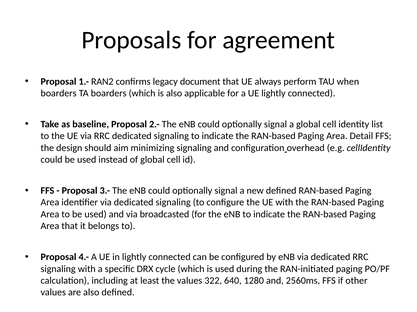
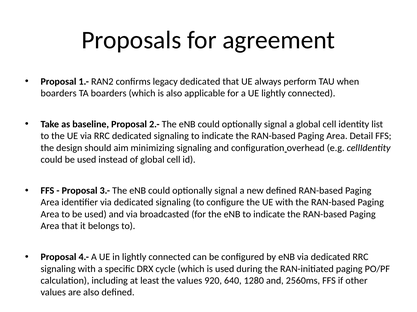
legacy document: document -> dedicated
322: 322 -> 920
